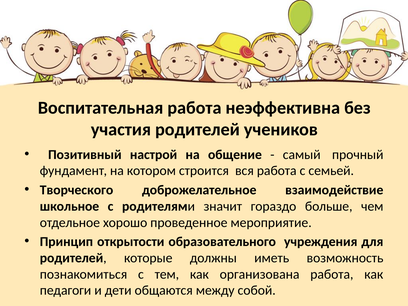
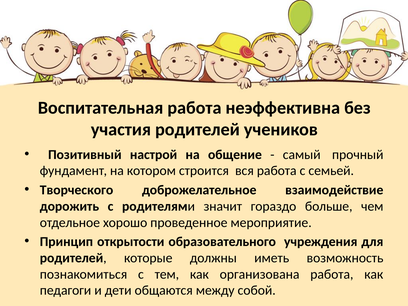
школьное: школьное -> дорожить
